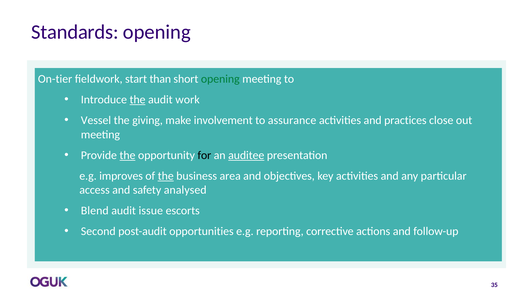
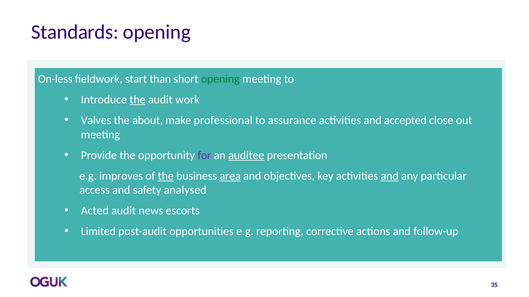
On-tier: On-tier -> On-less
Vessel: Vessel -> Valves
giving: giving -> about
involvement: involvement -> professional
practices: practices -> accepted
the at (127, 155) underline: present -> none
for colour: black -> purple
area underline: none -> present
and at (390, 176) underline: none -> present
Blend: Blend -> Acted
issue: issue -> news
Second: Second -> Limited
